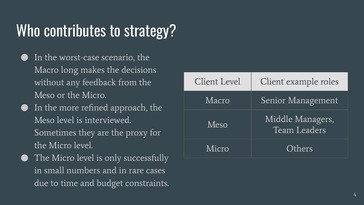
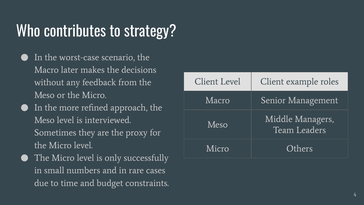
long: long -> later
